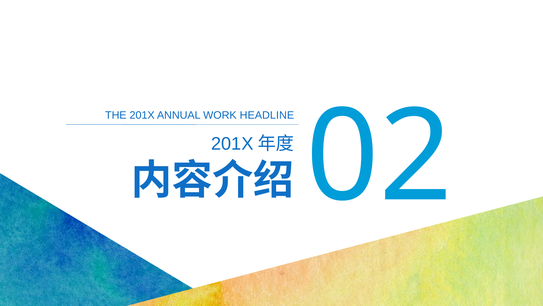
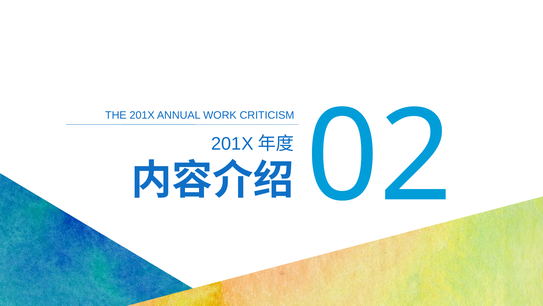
HEADLINE: HEADLINE -> CRITICISM
